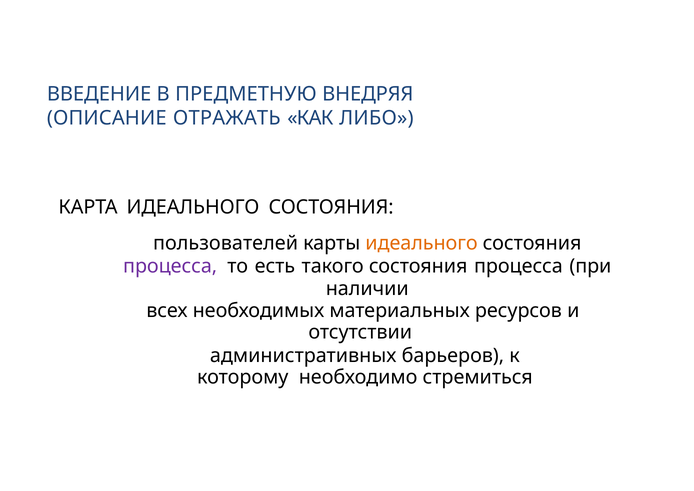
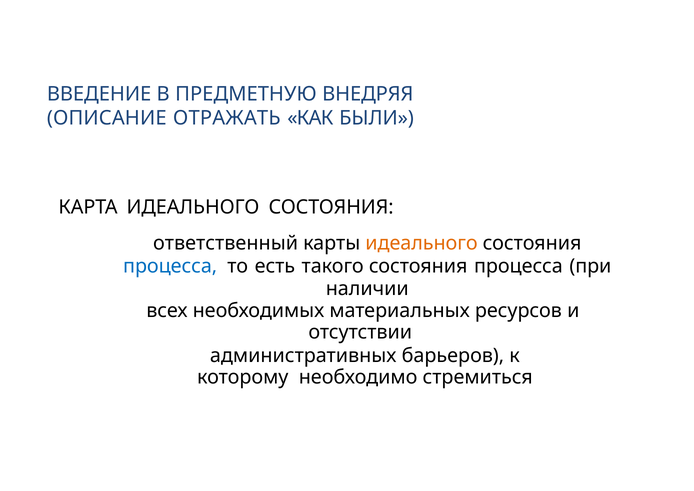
ЛИБО: ЛИБО -> БЫЛИ
пользователей: пользователей -> ответственный
процесса at (170, 266) colour: purple -> blue
